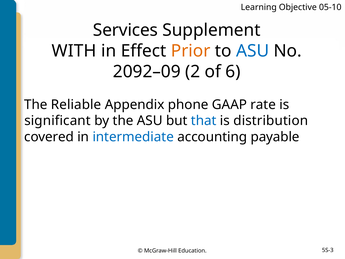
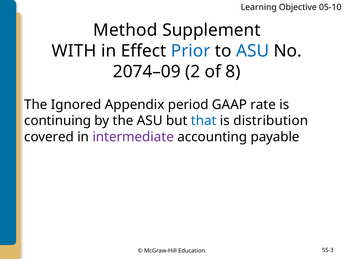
Services: Services -> Method
Prior colour: orange -> blue
2092–09: 2092–09 -> 2074–09
6: 6 -> 8
Reliable: Reliable -> Ignored
phone: phone -> period
significant: significant -> continuing
intermediate colour: blue -> purple
